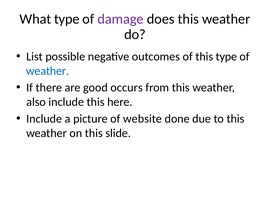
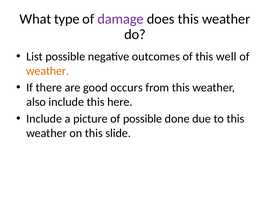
this type: type -> well
weather at (48, 71) colour: blue -> orange
of website: website -> possible
